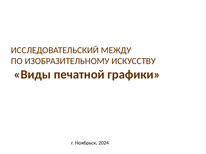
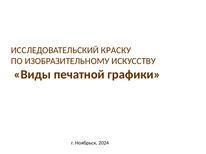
МЕЖДУ: МЕЖДУ -> КРАСКУ
